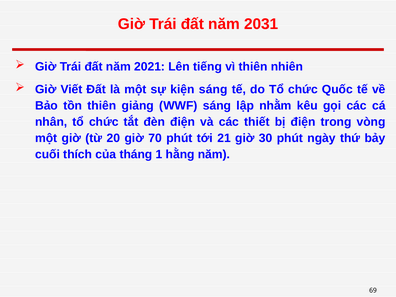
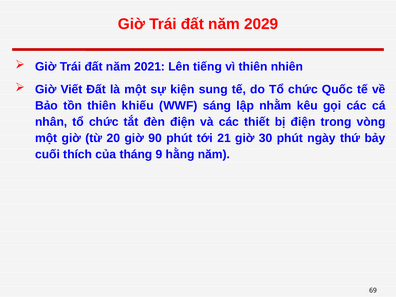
2031: 2031 -> 2029
kiện sáng: sáng -> sung
giảng: giảng -> khiếu
70: 70 -> 90
1: 1 -> 9
